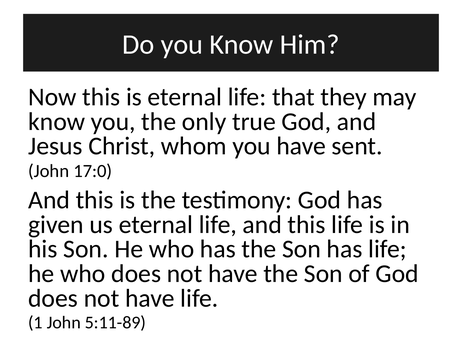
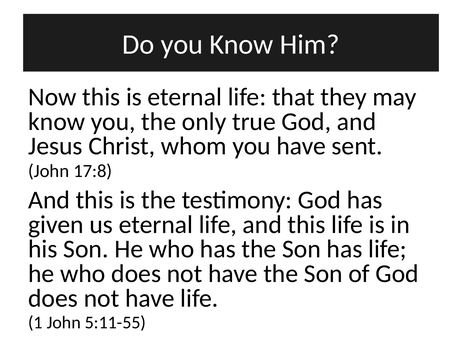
17:0: 17:0 -> 17:8
5:11-89: 5:11-89 -> 5:11-55
